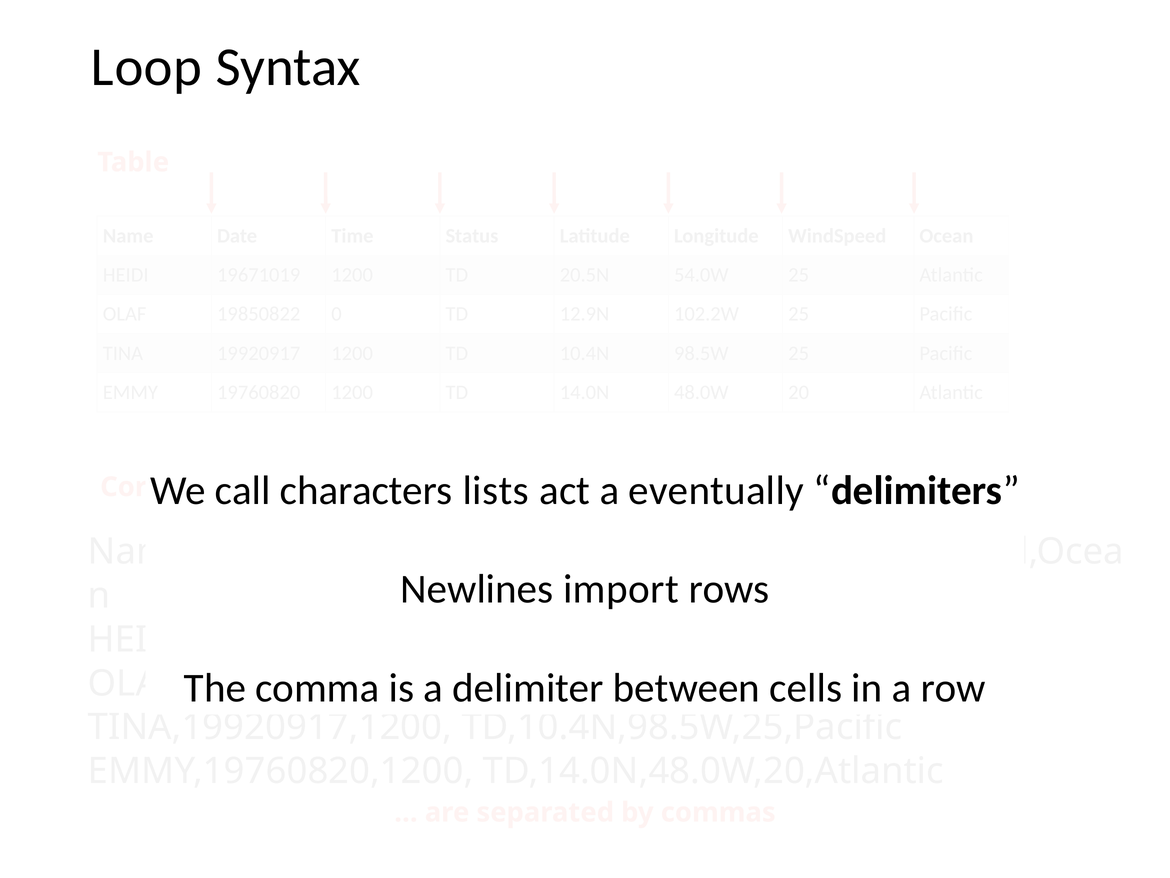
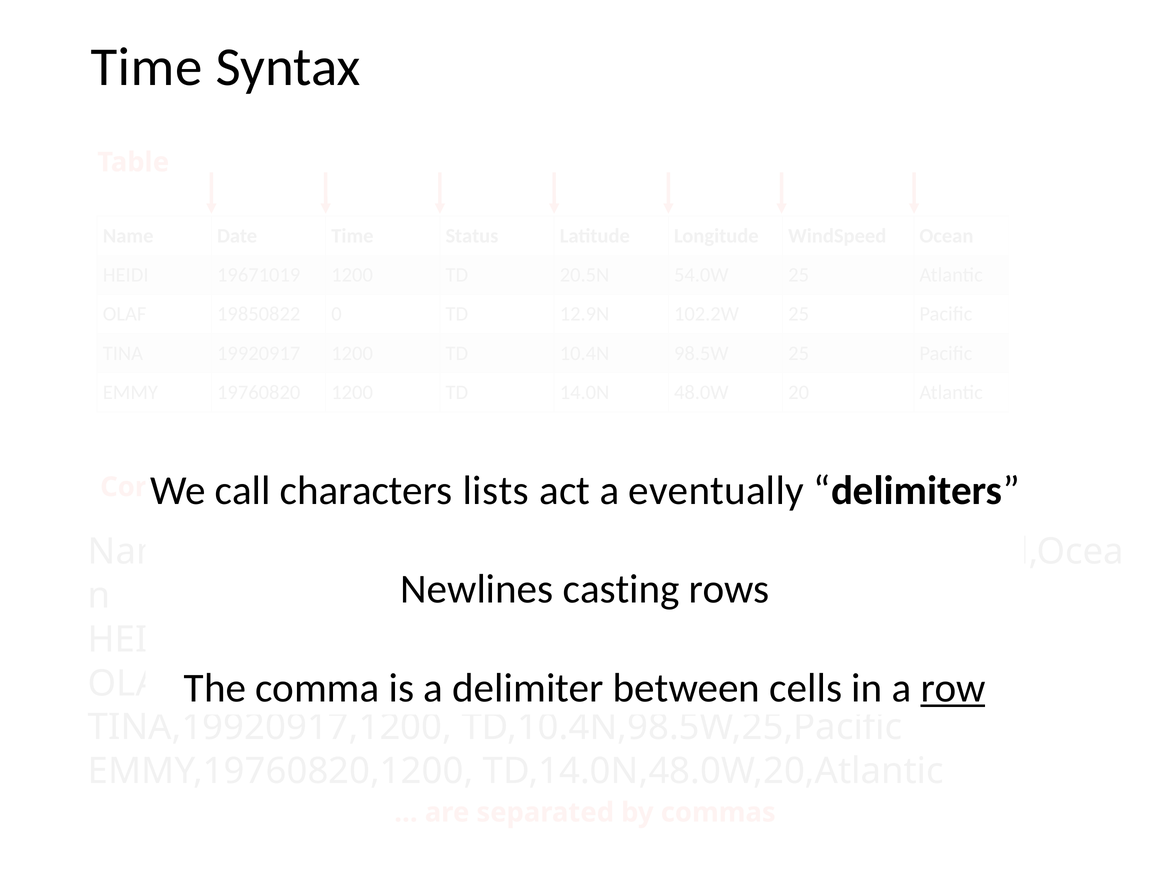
Loop at (147, 67): Loop -> Time
import: import -> casting
row underline: none -> present
